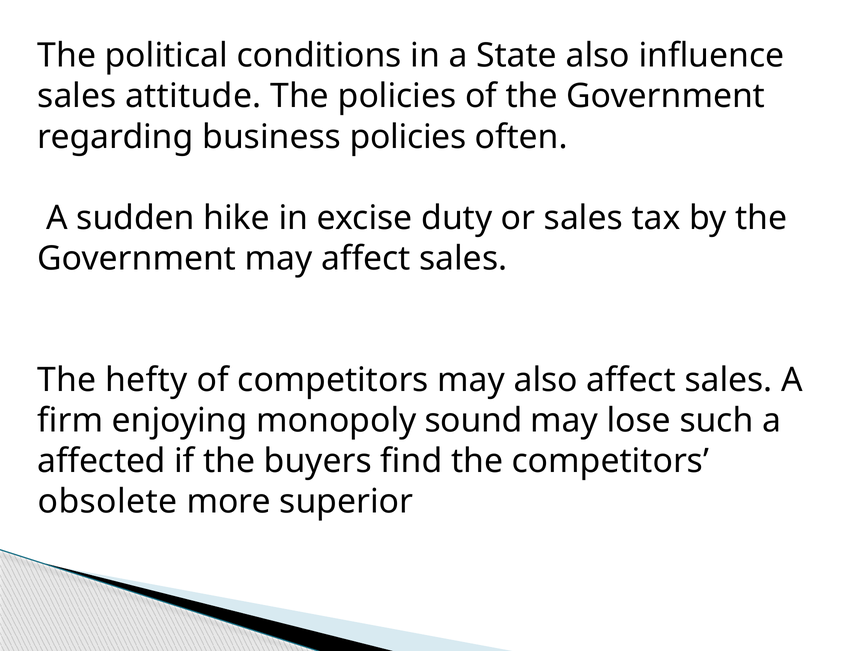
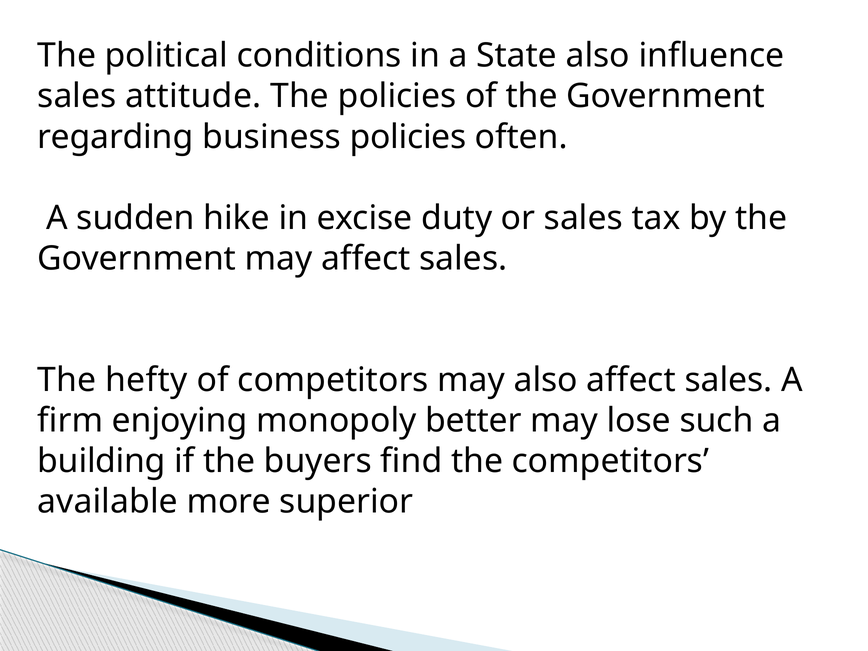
sound: sound -> better
affected: affected -> building
obsolete: obsolete -> available
